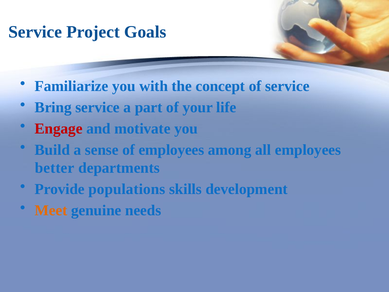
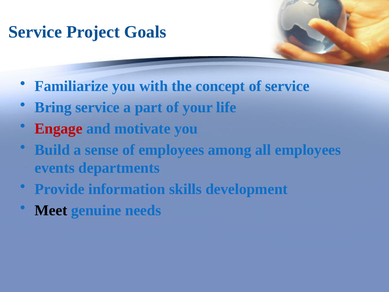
better: better -> events
populations: populations -> information
Meet colour: orange -> black
